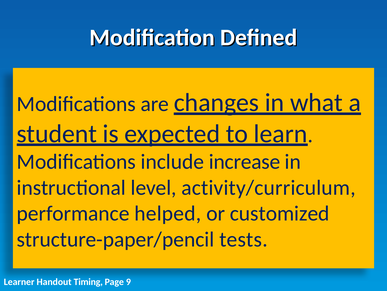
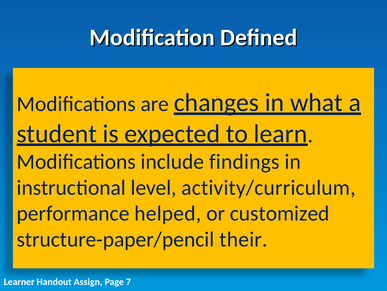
increase: increase -> findings
tests: tests -> their
Timing: Timing -> Assign
9: 9 -> 7
